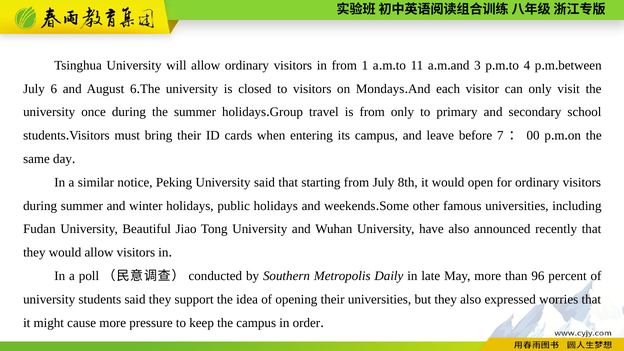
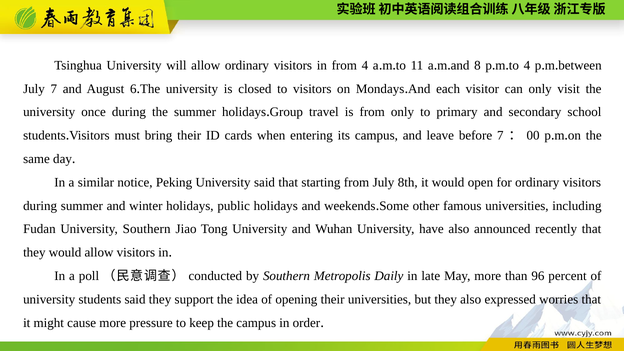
from 1: 1 -> 4
3: 3 -> 8
July 6: 6 -> 7
University Beautiful: Beautiful -> Southern
